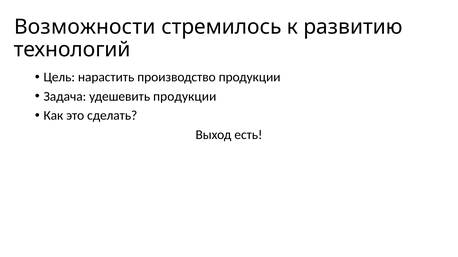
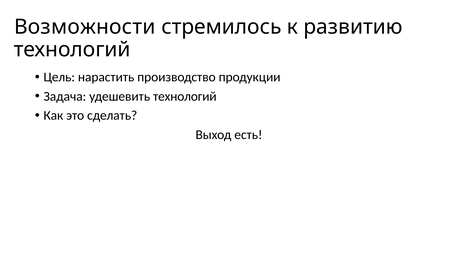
удешевить продукции: продукции -> технологий
